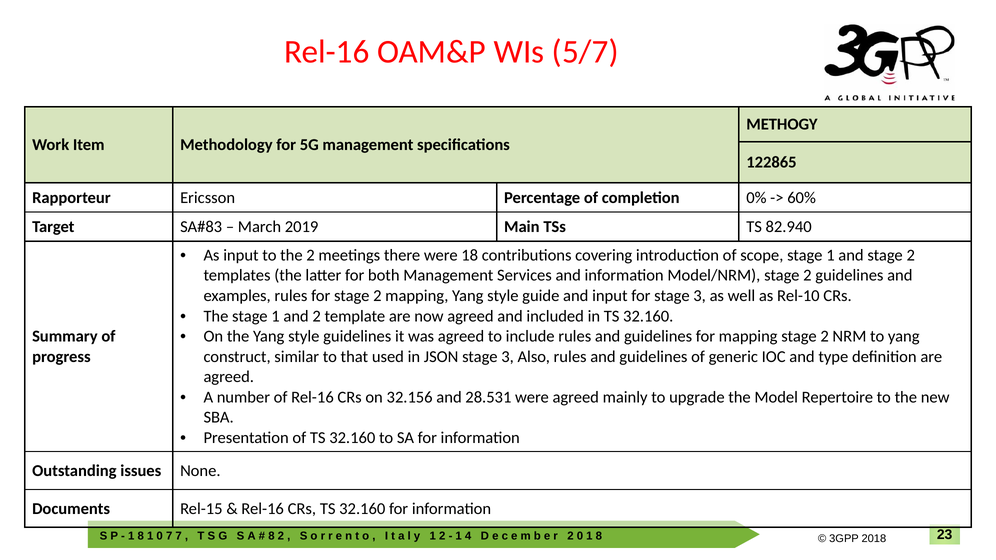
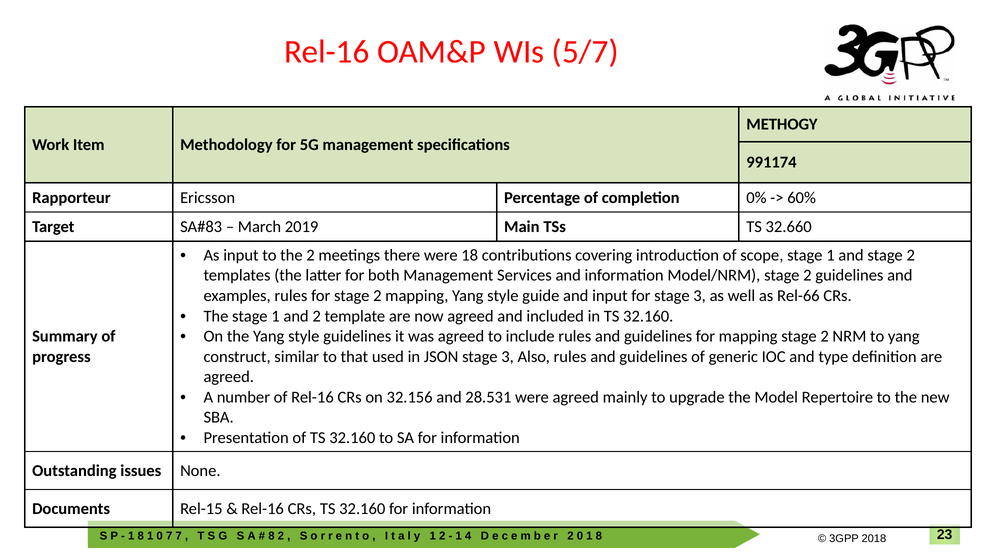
122865: 122865 -> 991174
82.940: 82.940 -> 32.660
Rel-10: Rel-10 -> Rel-66
